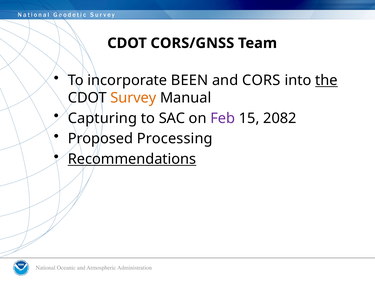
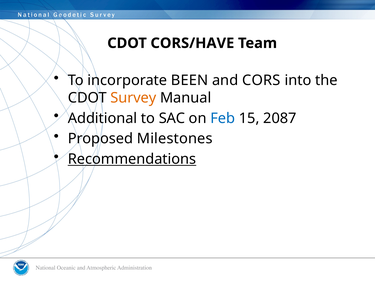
CORS/GNSS: CORS/GNSS -> CORS/HAVE
the underline: present -> none
Capturing: Capturing -> Additional
Feb colour: purple -> blue
2082: 2082 -> 2087
Processing: Processing -> Milestones
